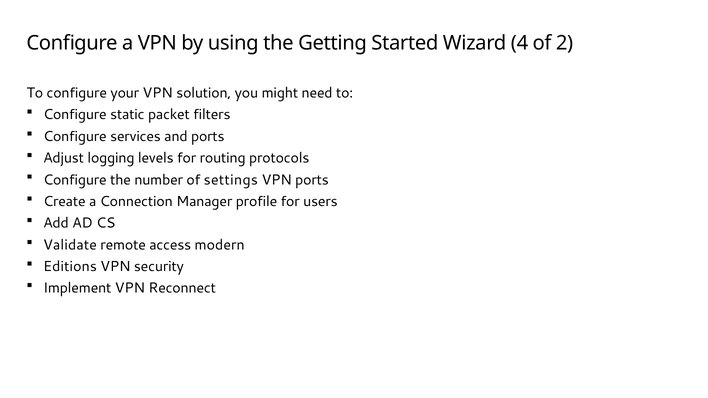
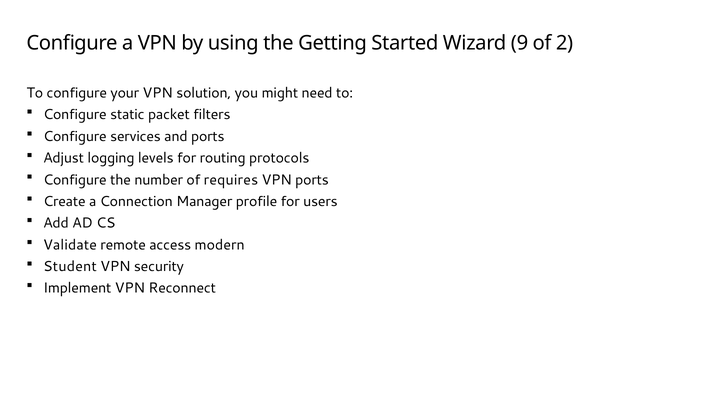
4: 4 -> 9
settings: settings -> requires
Editions: Editions -> Student
